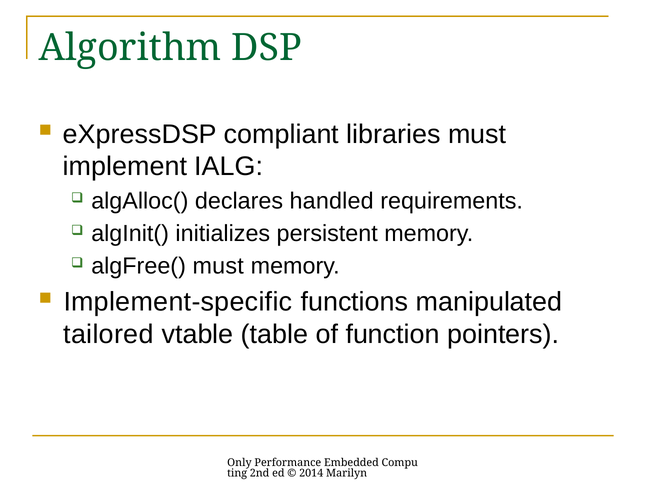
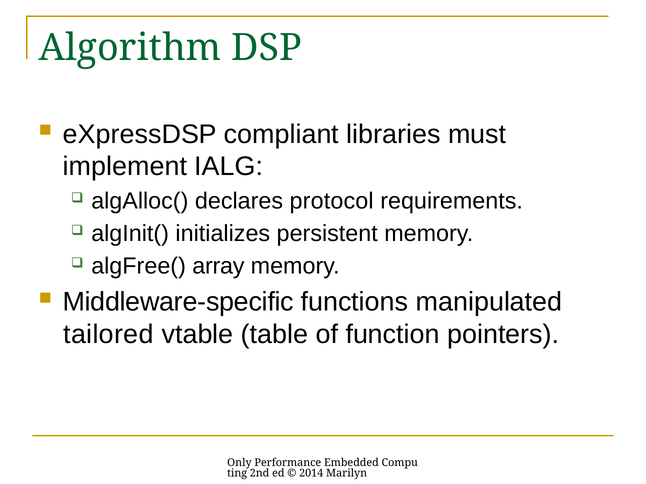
handled: handled -> protocol
algFree( must: must -> array
Implement-specific: Implement-specific -> Middleware-specific
